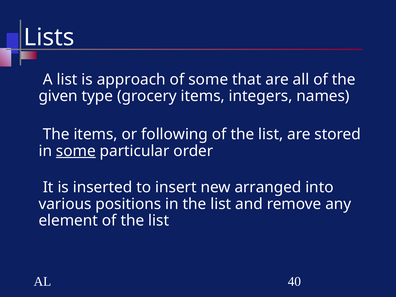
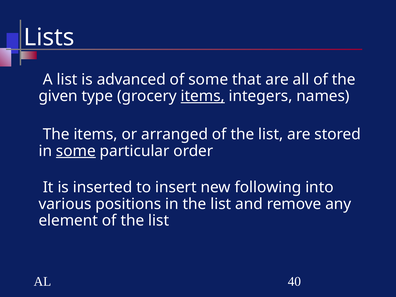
approach: approach -> advanced
items at (203, 96) underline: none -> present
following: following -> arranged
arranged: arranged -> following
